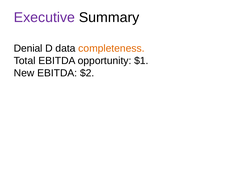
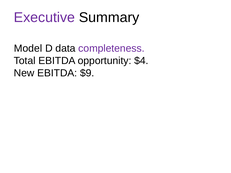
Denial: Denial -> Model
completeness colour: orange -> purple
$1: $1 -> $4
$2: $2 -> $9
